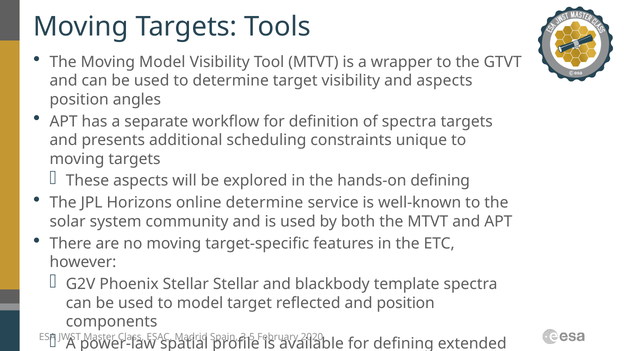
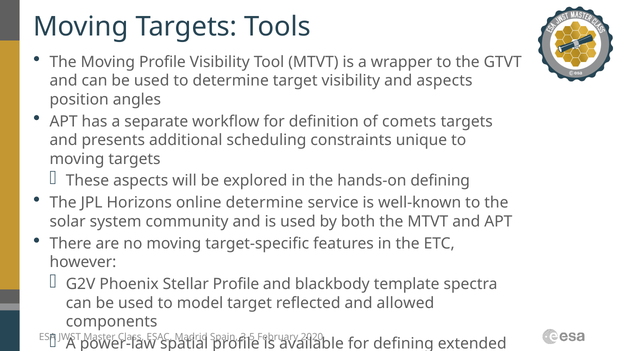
Moving Model: Model -> Profile
of spectra: spectra -> comets
Stellar Stellar: Stellar -> Profile
and position: position -> allowed
